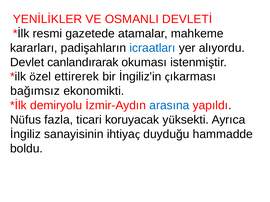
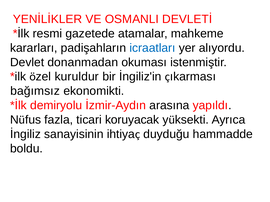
canlandırarak: canlandırarak -> donanmadan
ettirerek: ettirerek -> kuruldur
arasına colour: blue -> black
